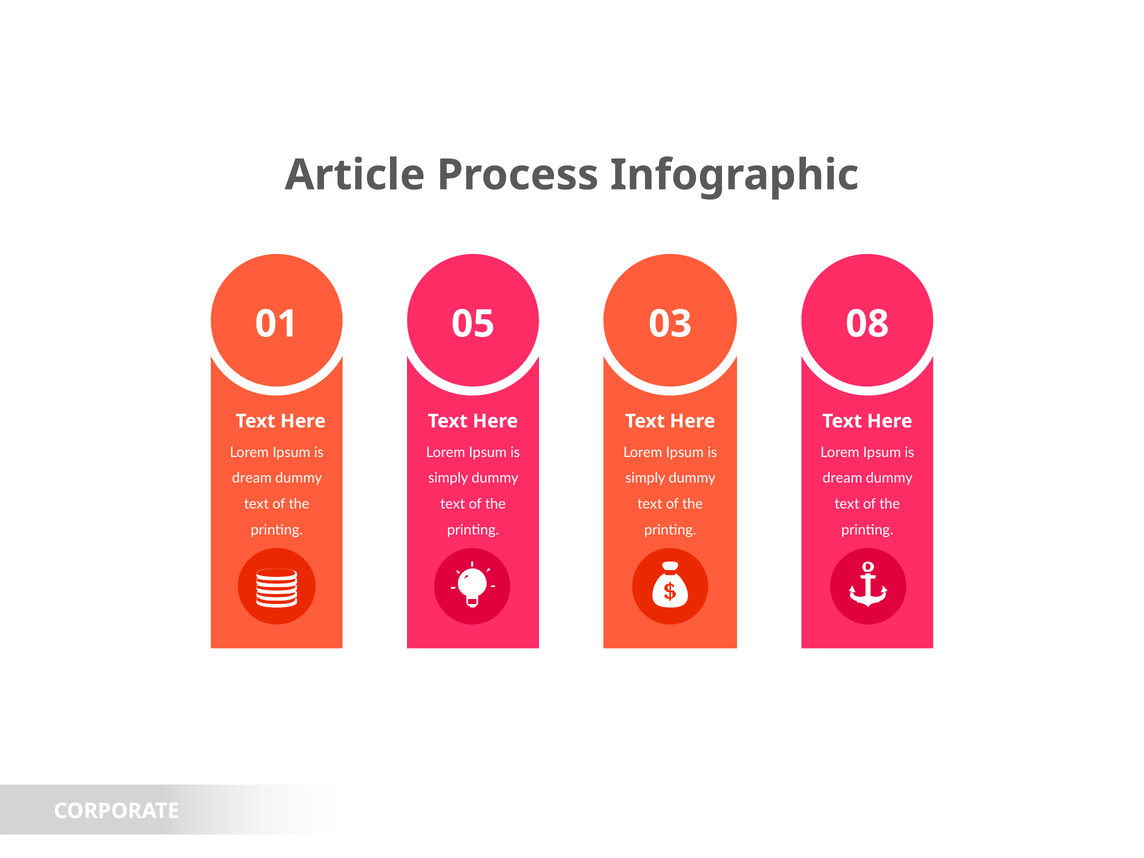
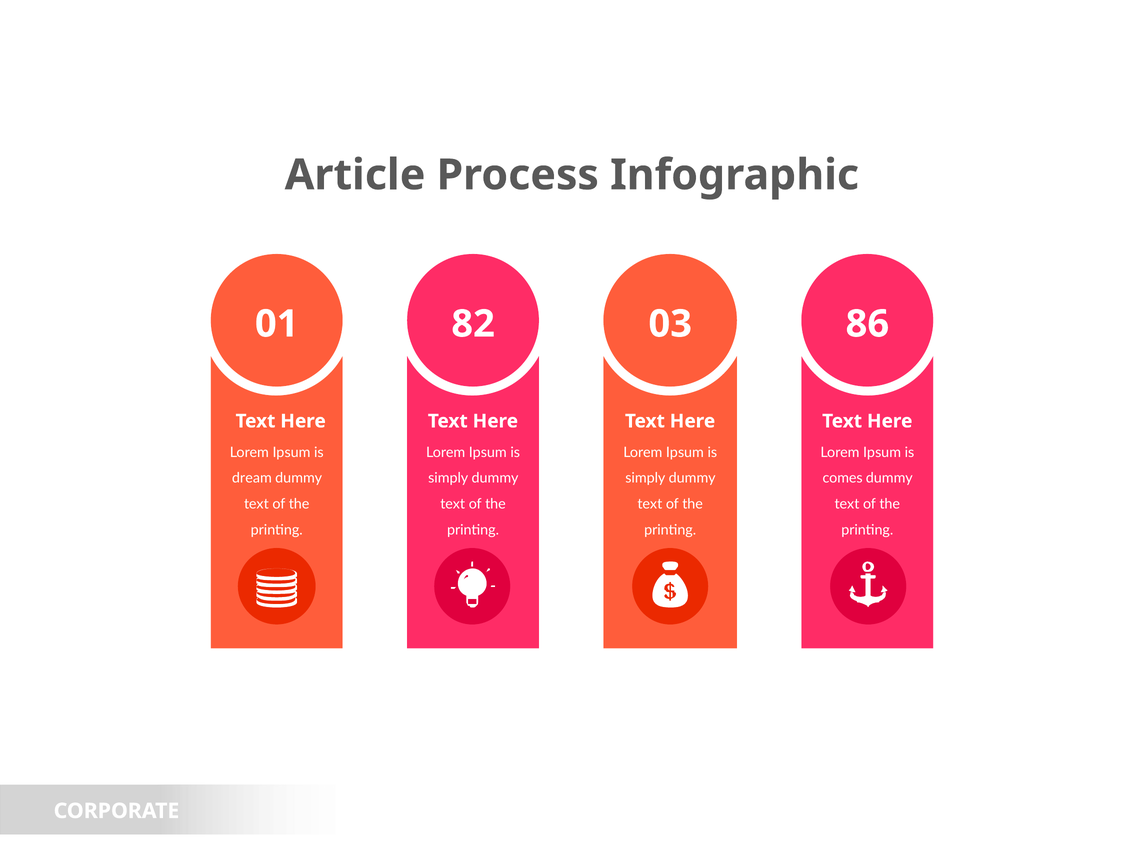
05: 05 -> 82
08: 08 -> 86
dream at (842, 478): dream -> comes
